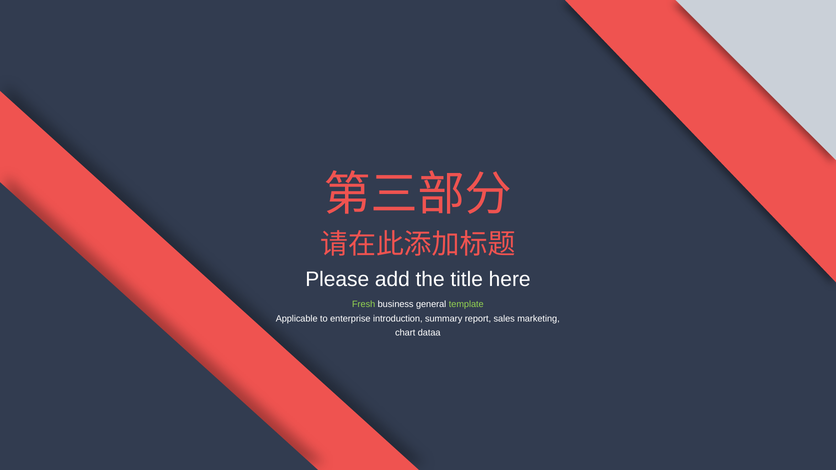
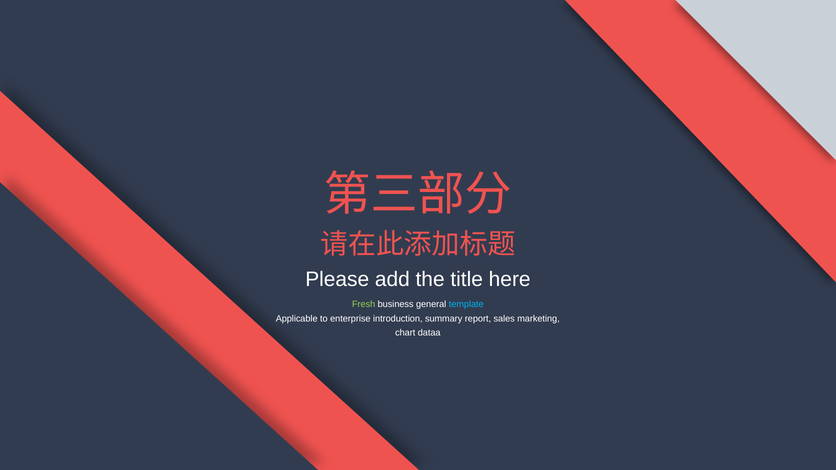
template colour: light green -> light blue
